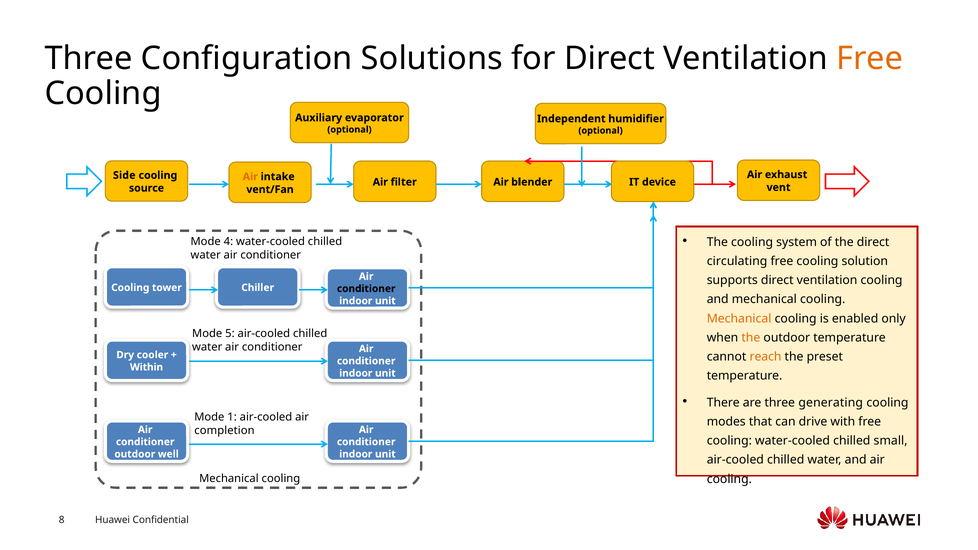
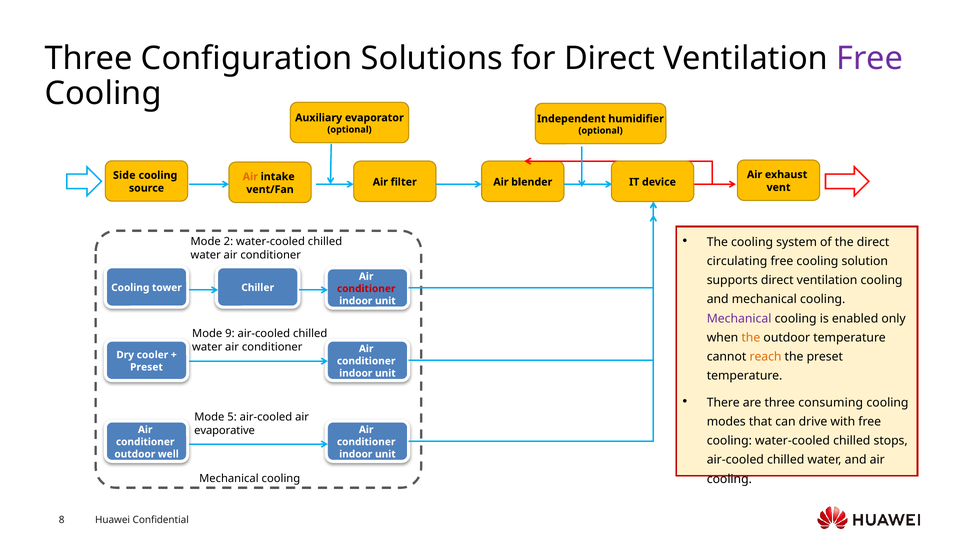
Free at (870, 58) colour: orange -> purple
4: 4 -> 2
conditioner at (366, 289) colour: black -> red
Mechanical at (739, 319) colour: orange -> purple
5: 5 -> 9
Within at (147, 367): Within -> Preset
generating: generating -> consuming
1: 1 -> 5
completion: completion -> evaporative
small: small -> stops
